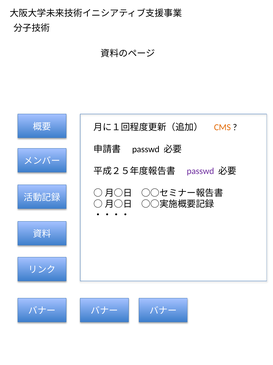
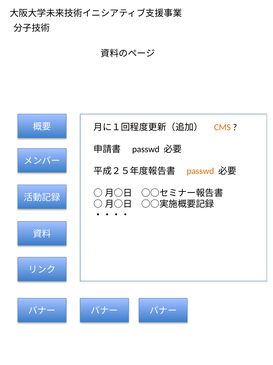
passwd at (200, 171) colour: purple -> orange
